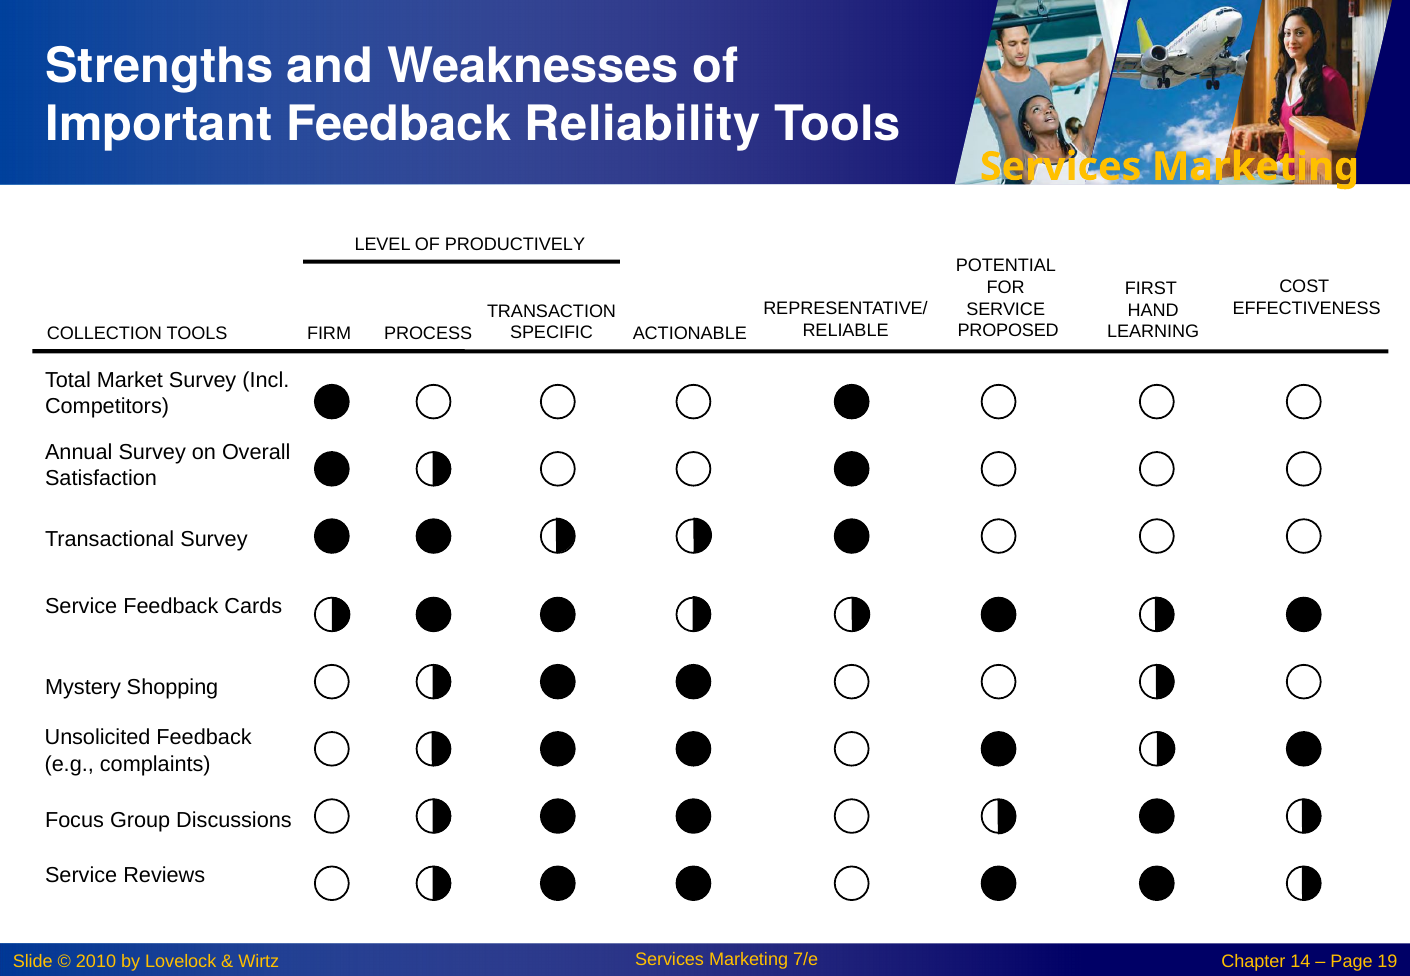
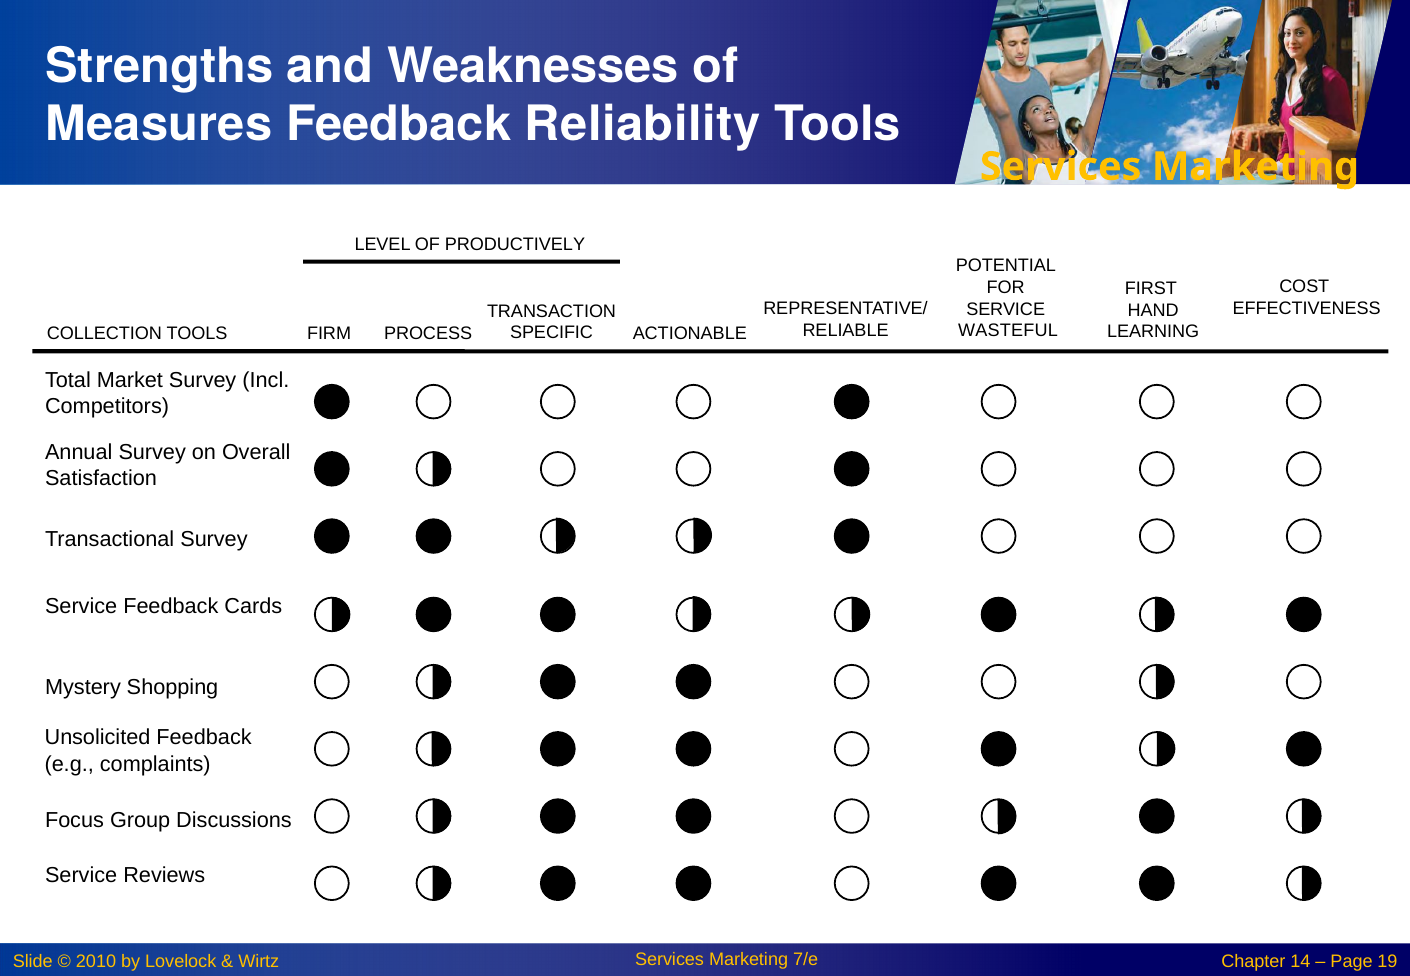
Important: Important -> Measures
PROPOSED: PROPOSED -> WASTEFUL
